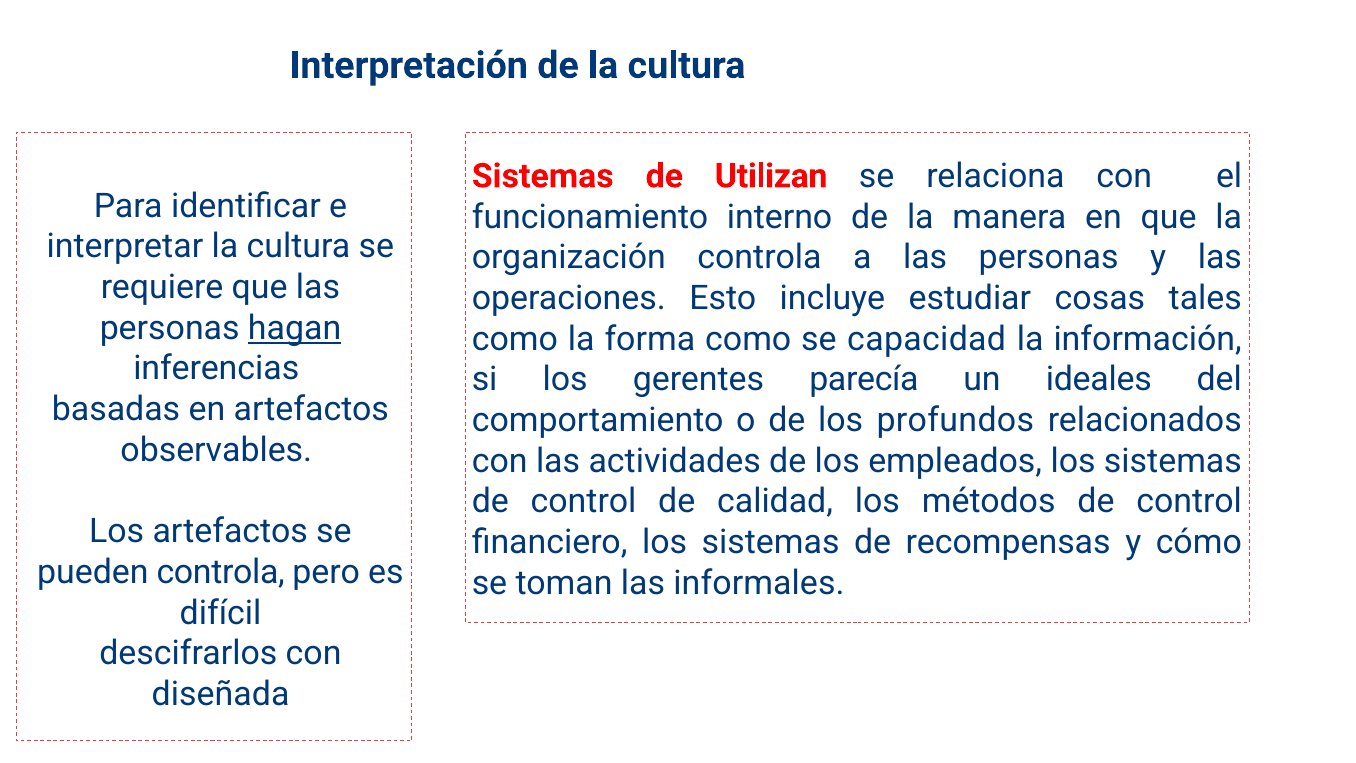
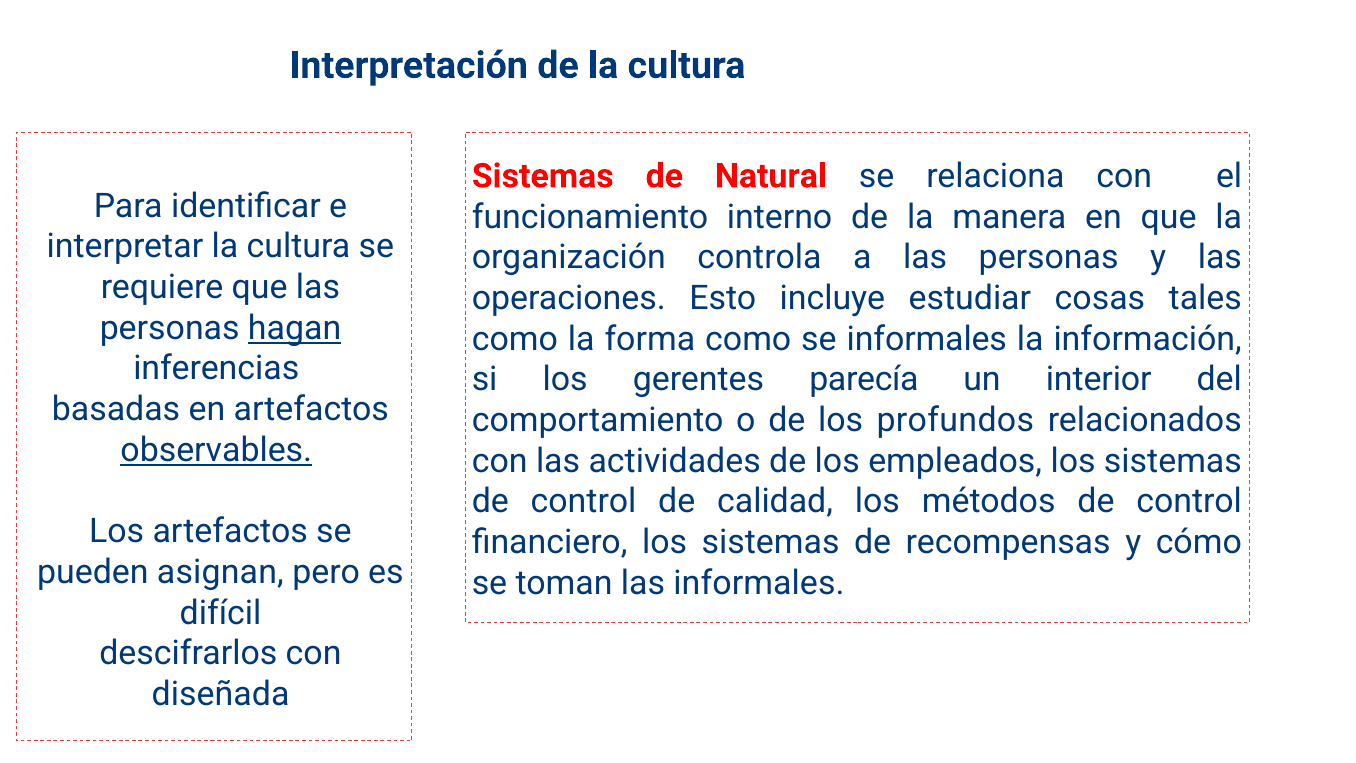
Utilizan: Utilizan -> Natural
se capacidad: capacidad -> informales
ideales: ideales -> interior
observables underline: none -> present
pueden controla: controla -> asignan
